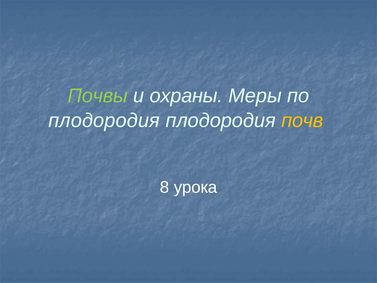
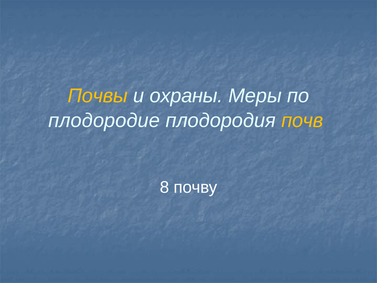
Почвы colour: light green -> yellow
плодородия at (104, 121): плодородия -> плодородие
урока: урока -> почву
